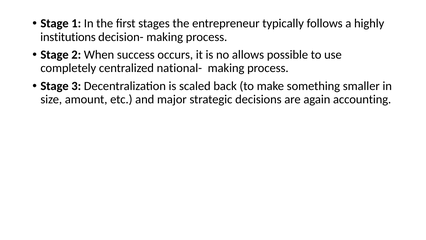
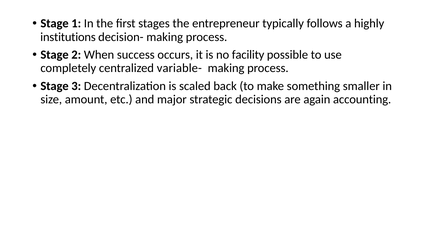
allows: allows -> facility
national-: national- -> variable-
